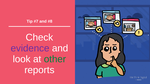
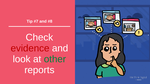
evidence colour: purple -> red
